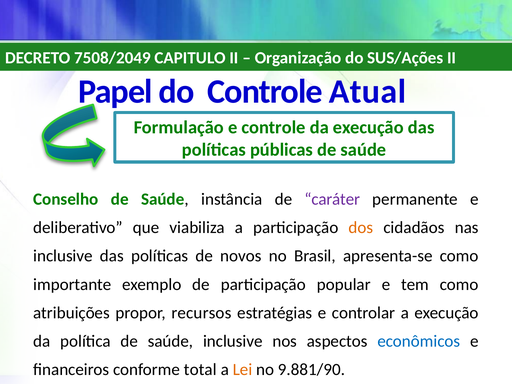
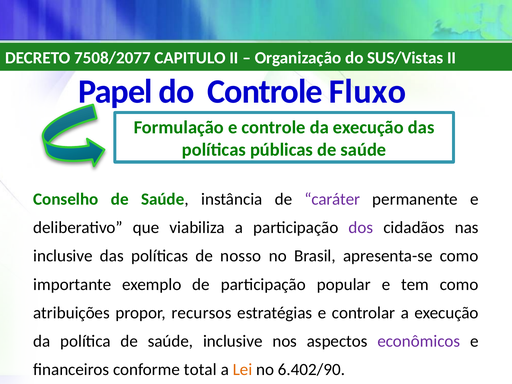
7508/2049: 7508/2049 -> 7508/2077
SUS/Ações: SUS/Ações -> SUS/Vistas
Atual: Atual -> Fluxo
dos colour: orange -> purple
novos: novos -> nosso
econômicos colour: blue -> purple
9.881/90: 9.881/90 -> 6.402/90
